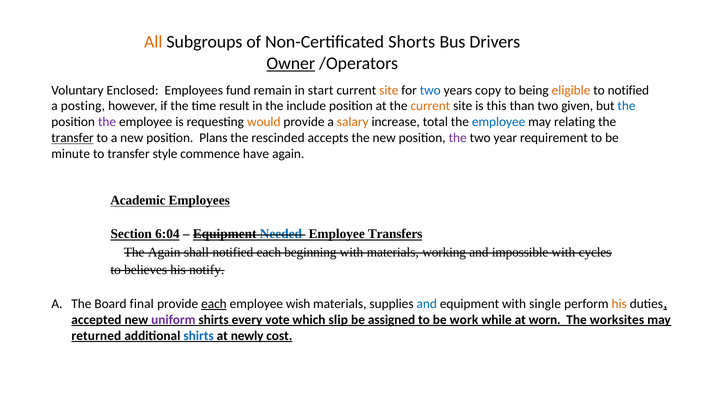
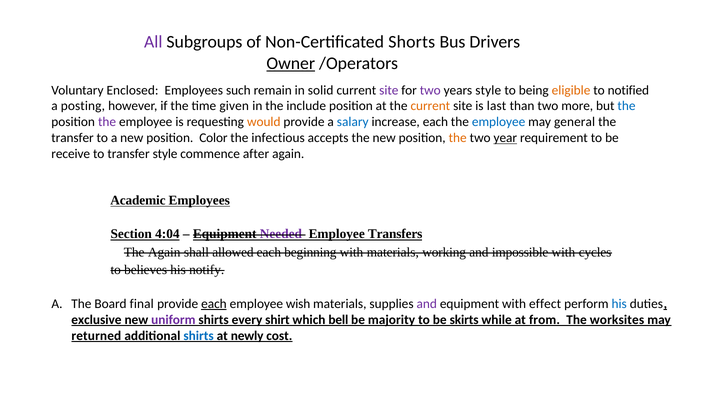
All colour: orange -> purple
fund: fund -> such
start: start -> solid
site at (389, 90) colour: orange -> purple
two at (430, 90) colour: blue -> purple
years copy: copy -> style
result: result -> given
this: this -> last
given: given -> more
salary colour: orange -> blue
increase total: total -> each
relating: relating -> general
transfer at (73, 138) underline: present -> none
Plans: Plans -> Color
rescinded: rescinded -> infectious
the at (458, 138) colour: purple -> orange
year underline: none -> present
minute: minute -> receive
have: have -> after
6:04: 6:04 -> 4:04
Needed colour: blue -> purple
shall notified: notified -> allowed
and at (427, 304) colour: blue -> purple
single: single -> effect
his at (619, 304) colour: orange -> blue
accepted: accepted -> exclusive
vote: vote -> shirt
slip: slip -> bell
assigned: assigned -> majority
work: work -> skirts
worn: worn -> from
